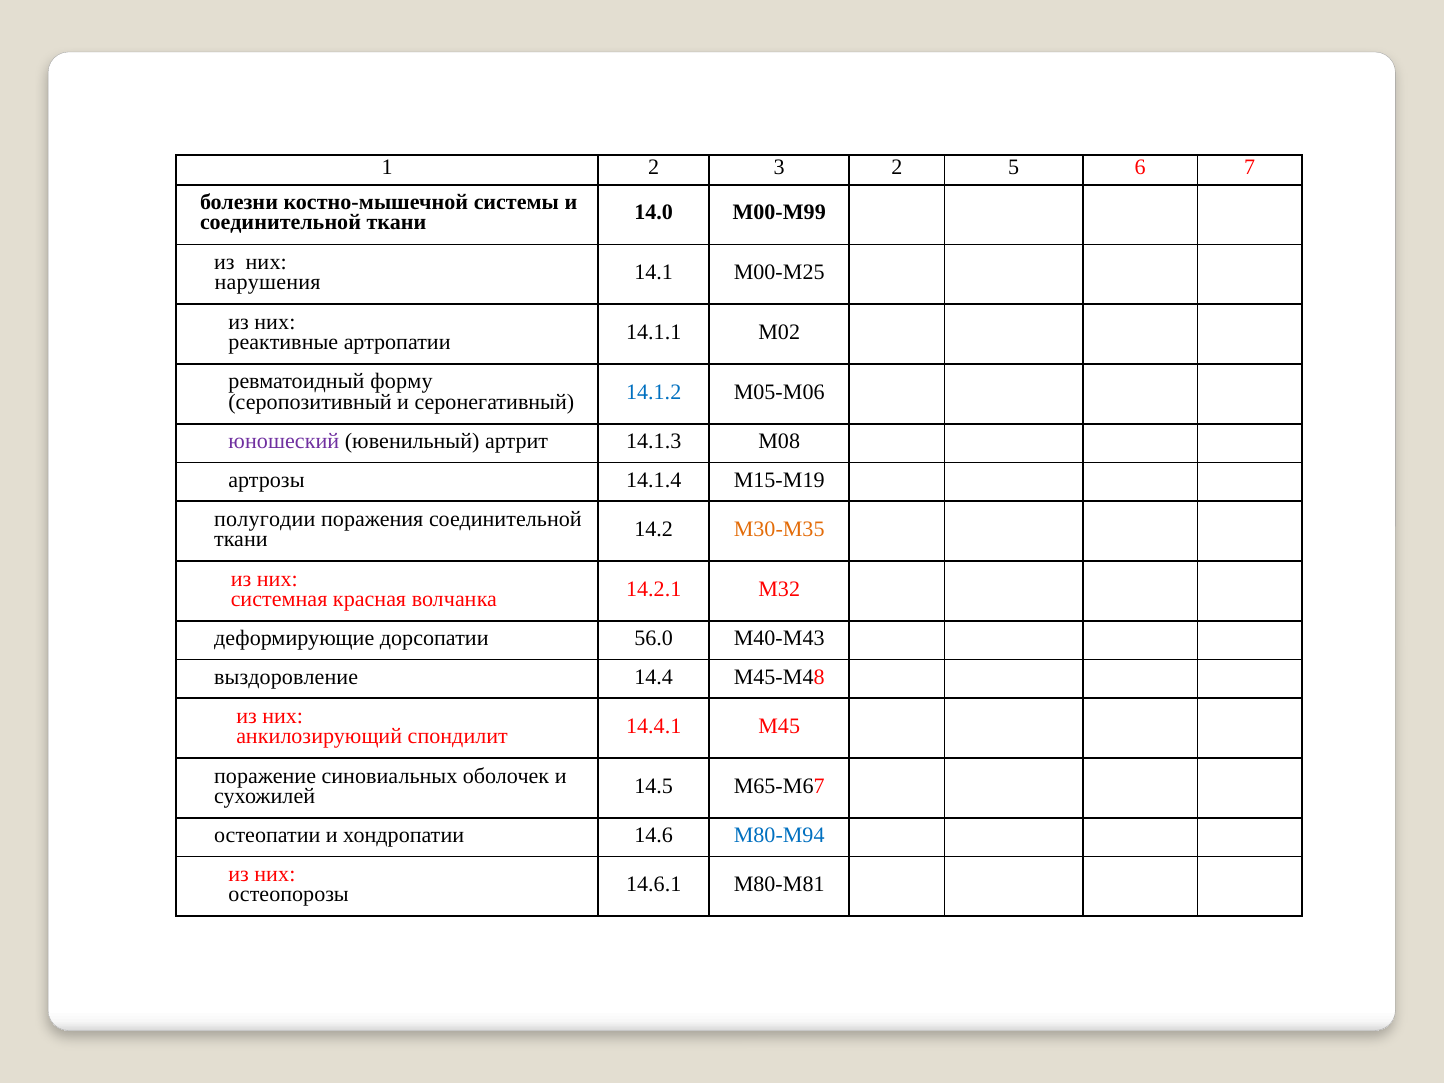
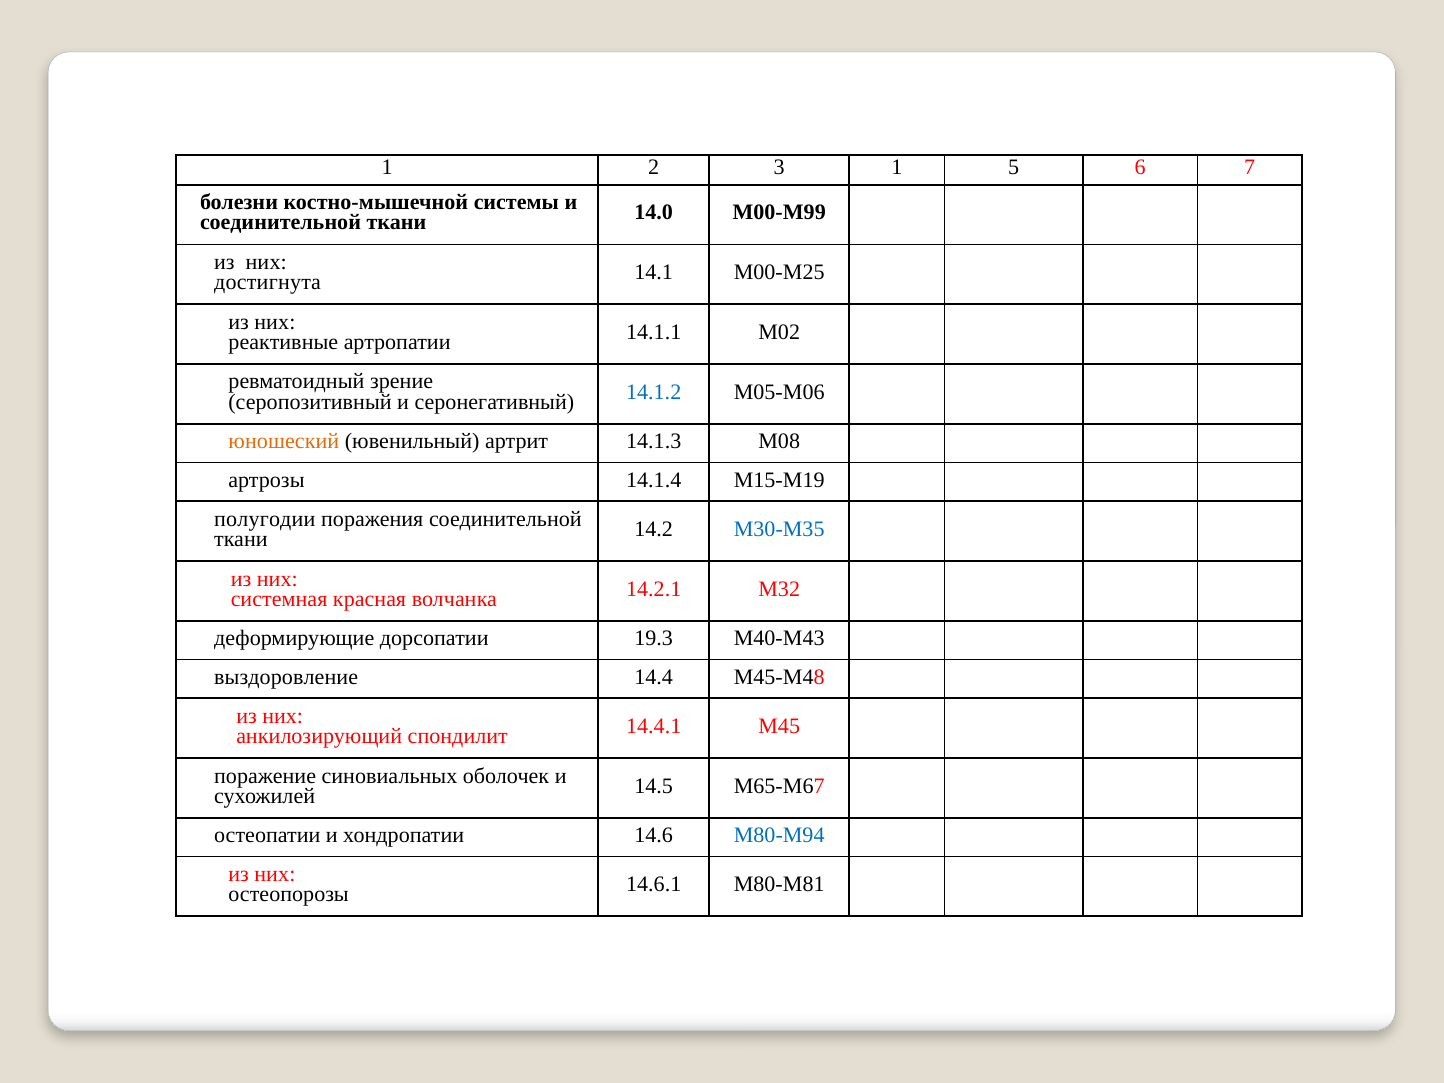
3 2: 2 -> 1
нарушения: нарушения -> достигнута
форму: форму -> зрение
юношеский colour: purple -> orange
M30-M35 colour: orange -> blue
56.0: 56.0 -> 19.3
